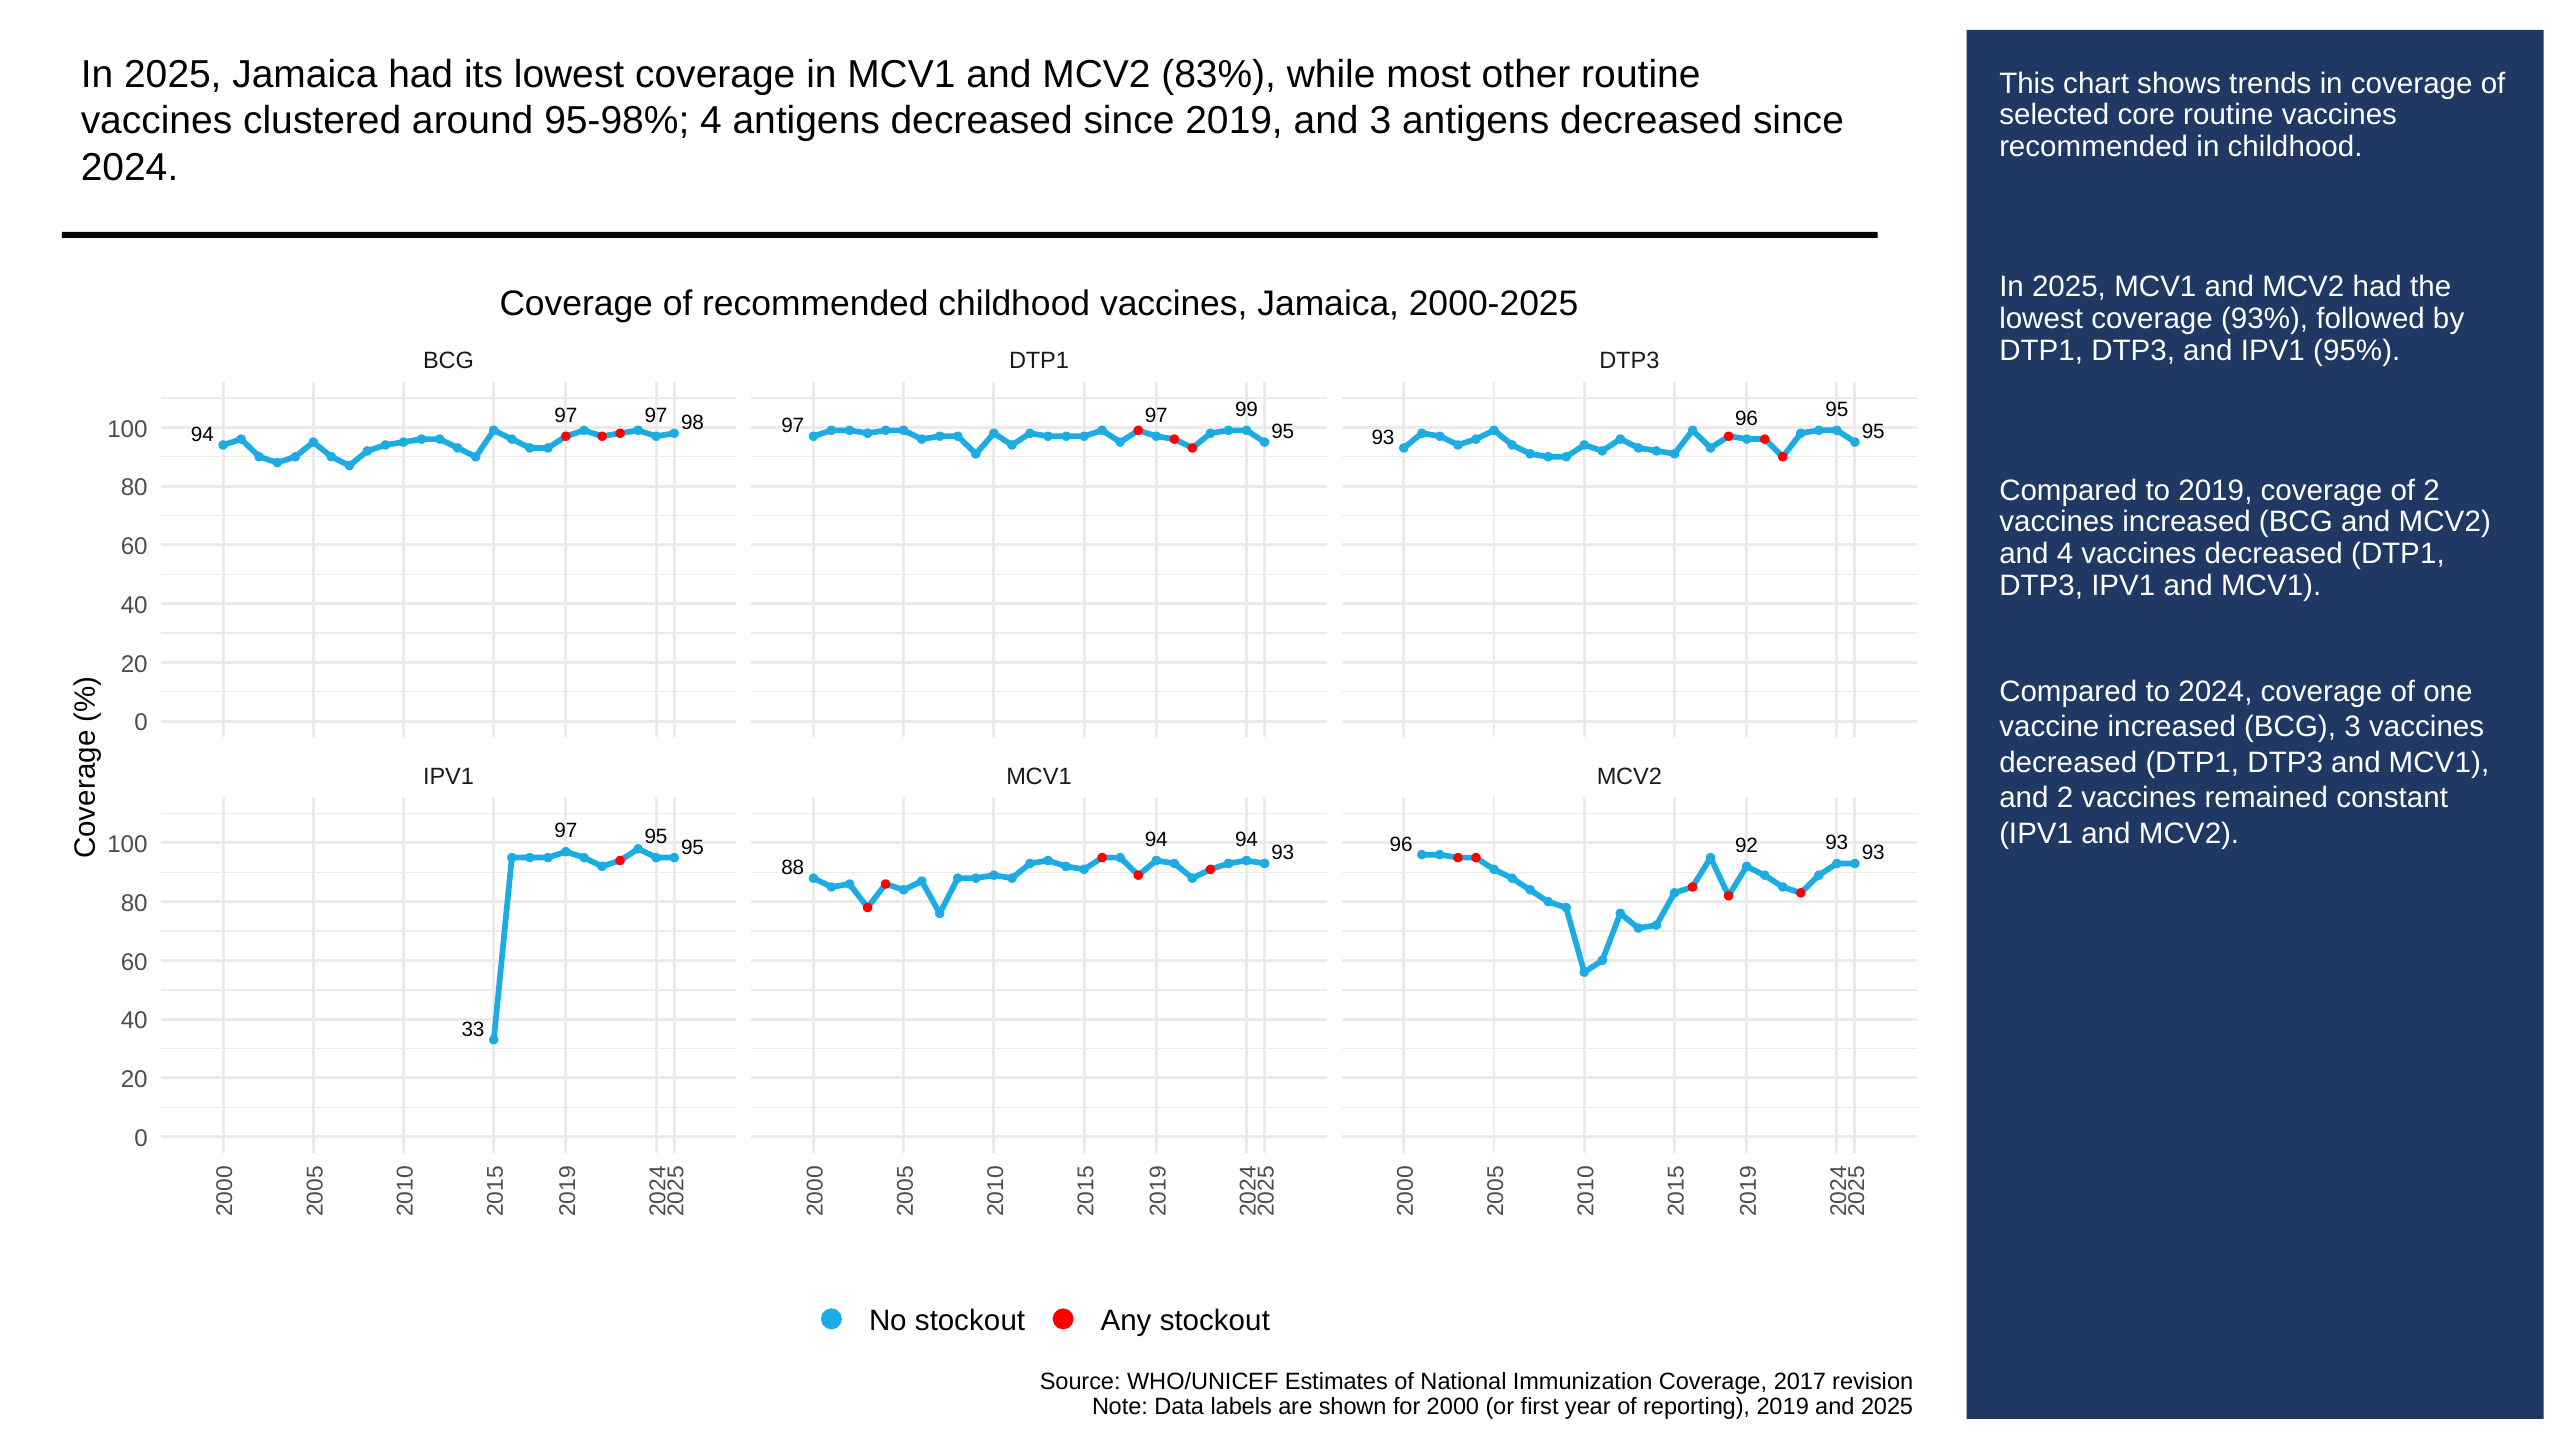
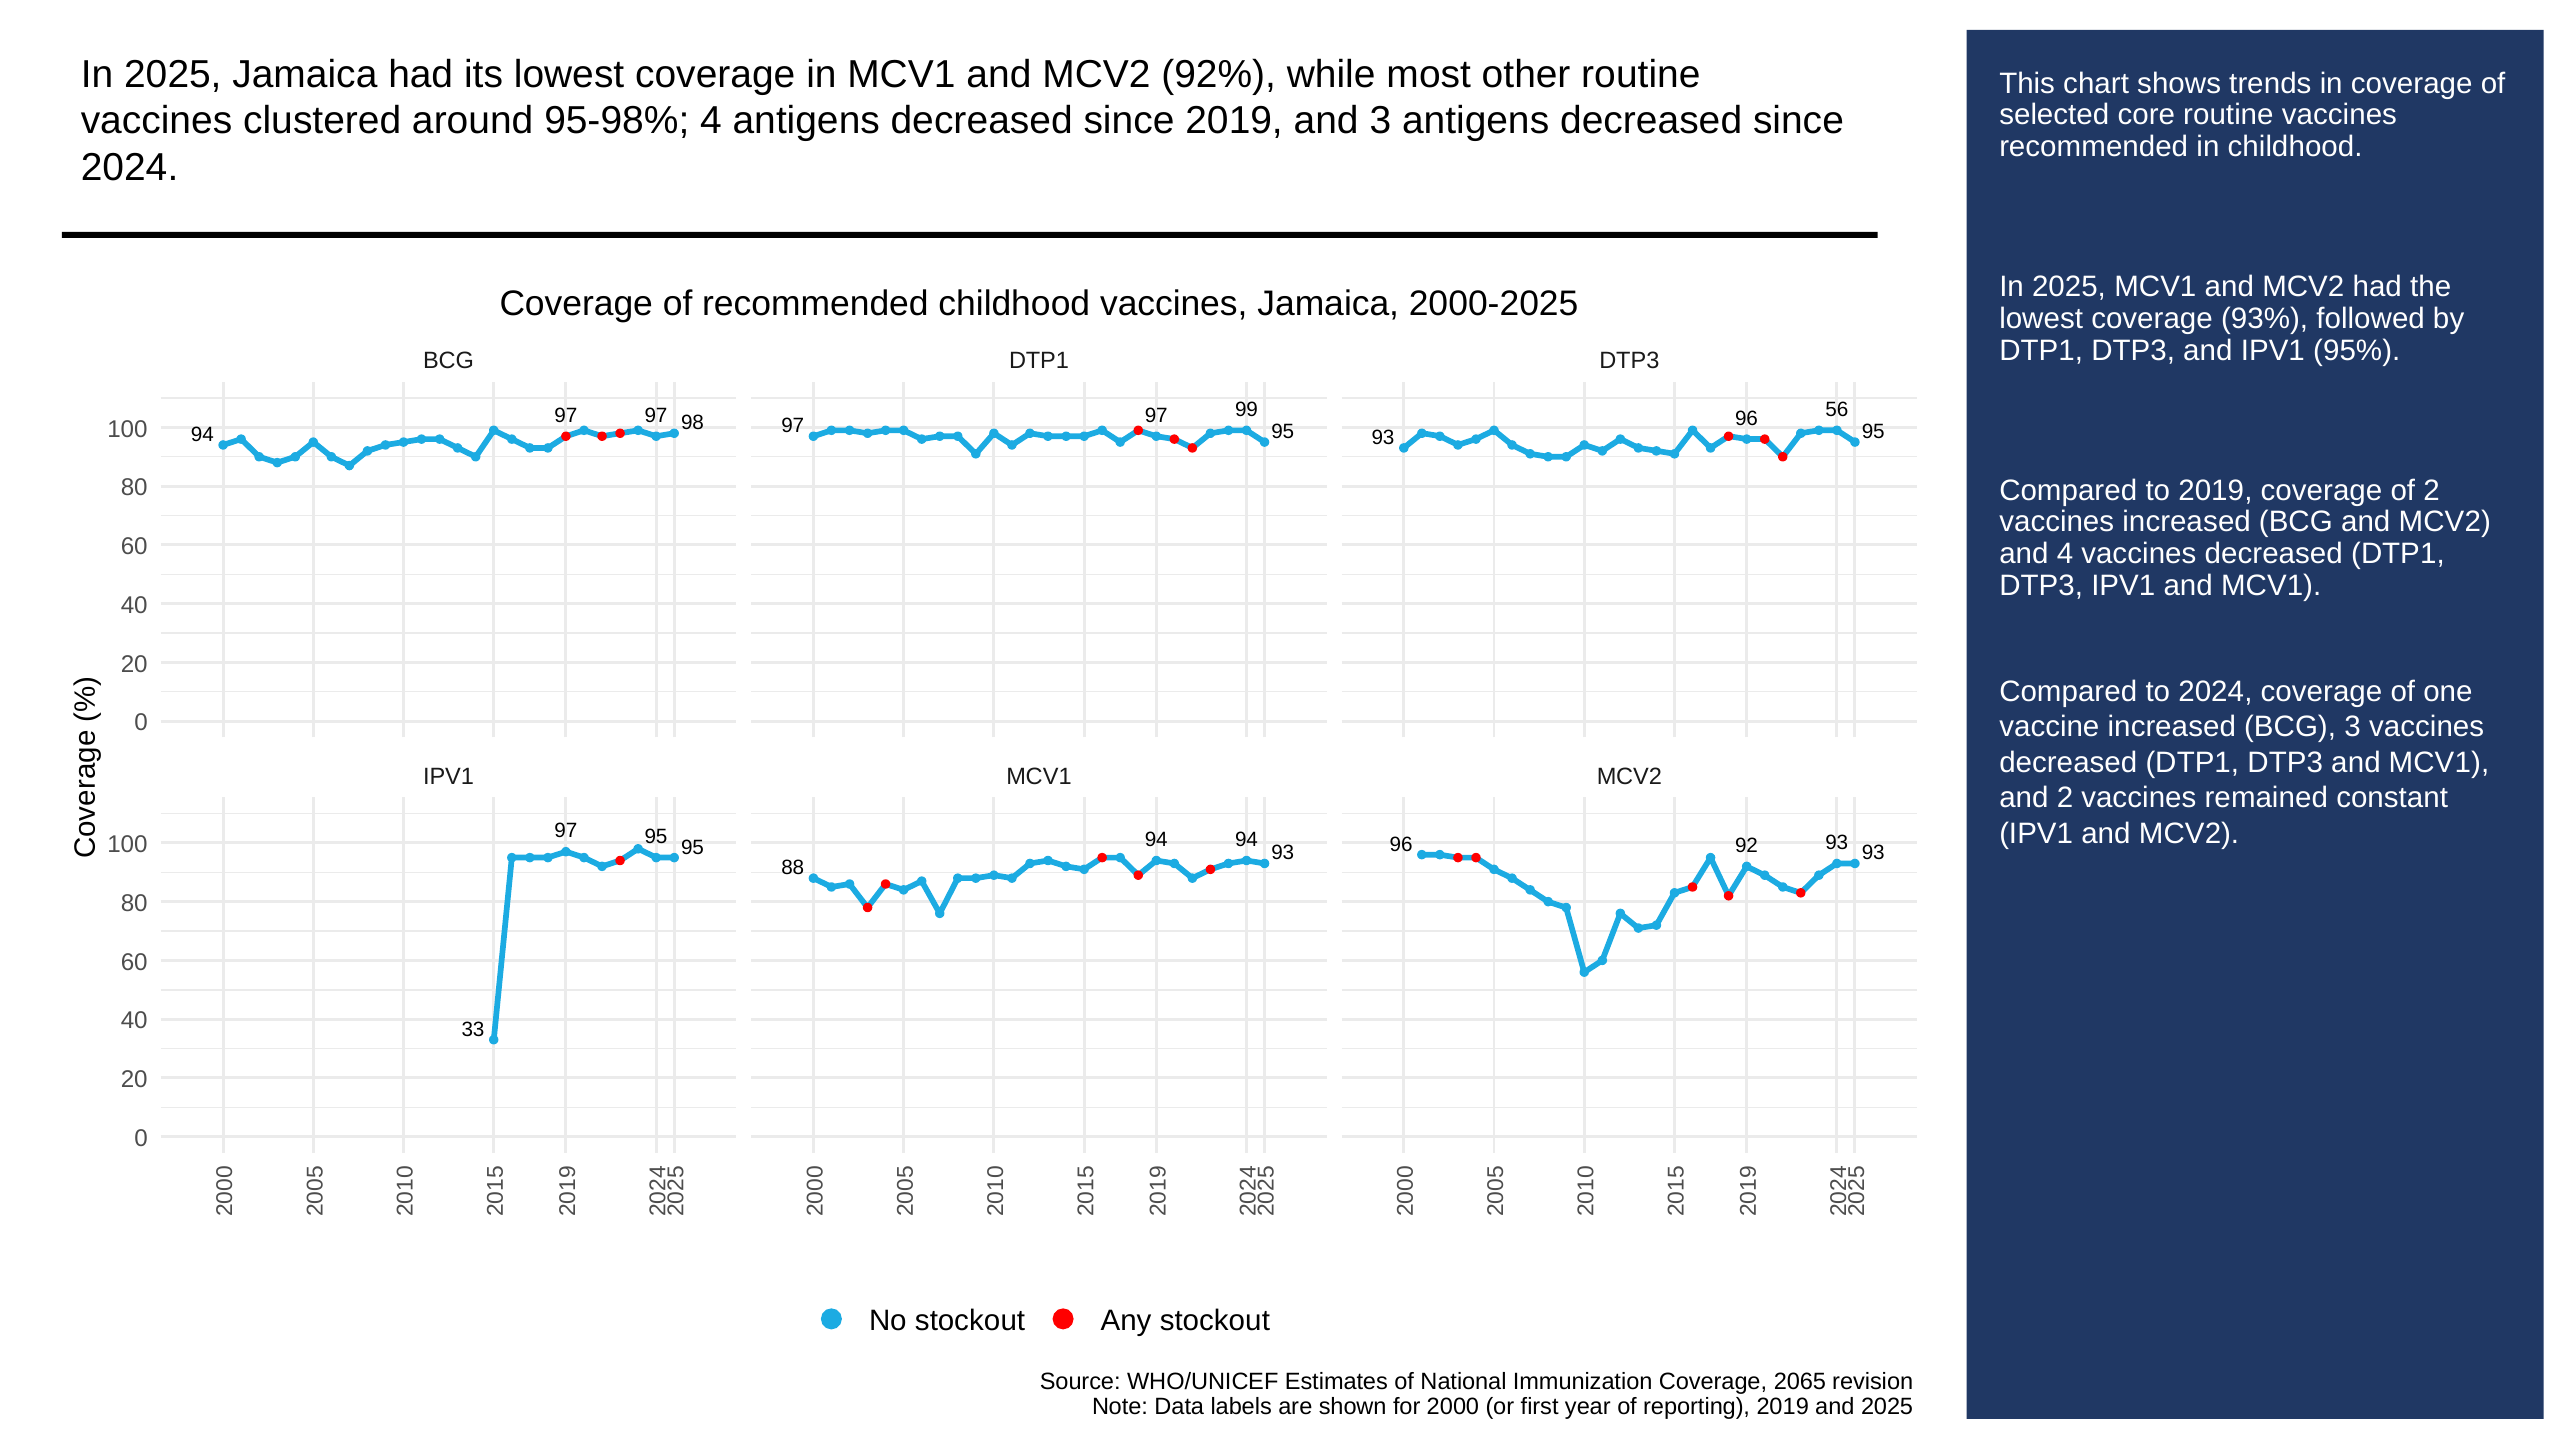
83%: 83% -> 92%
96 95: 95 -> 56
2017: 2017 -> 2065
